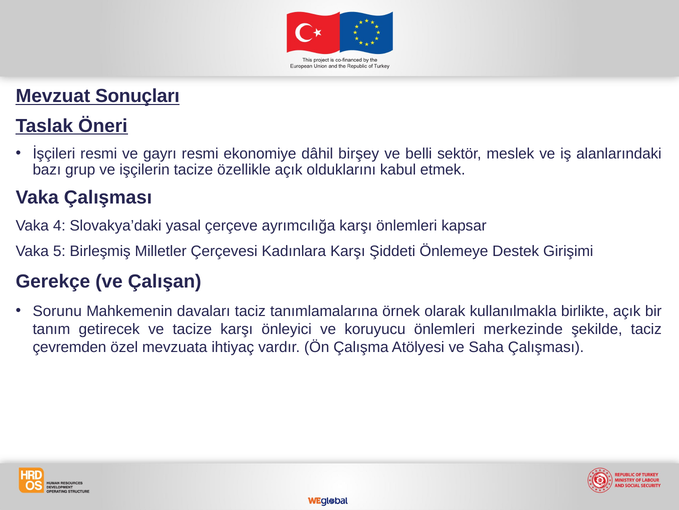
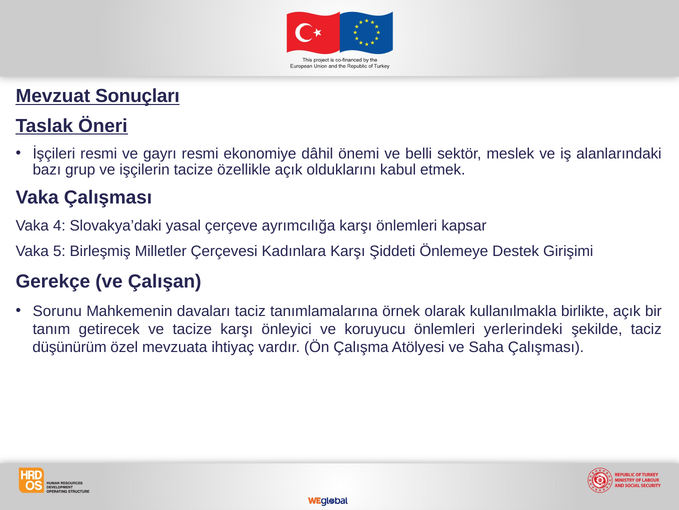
birşey: birşey -> önemi
merkezinde: merkezinde -> yerlerindeki
çevremden: çevremden -> düşünürüm
